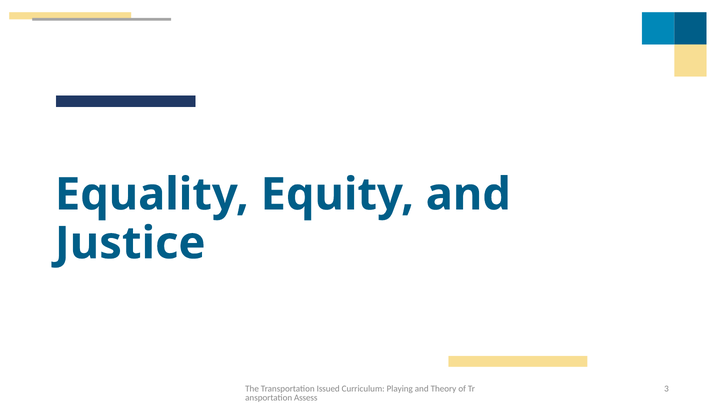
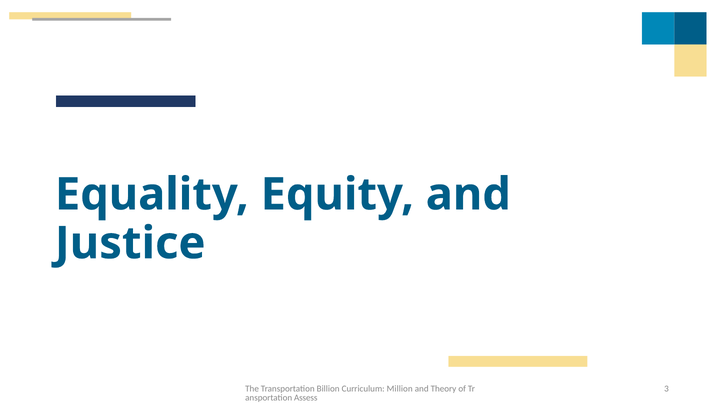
Issued: Issued -> Billion
Playing: Playing -> Million
